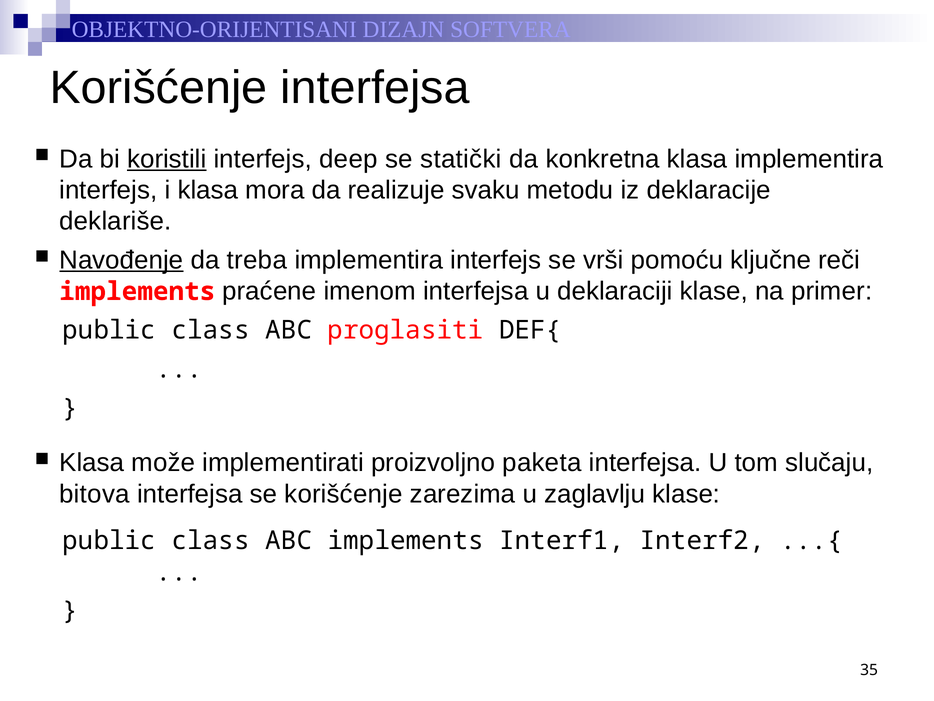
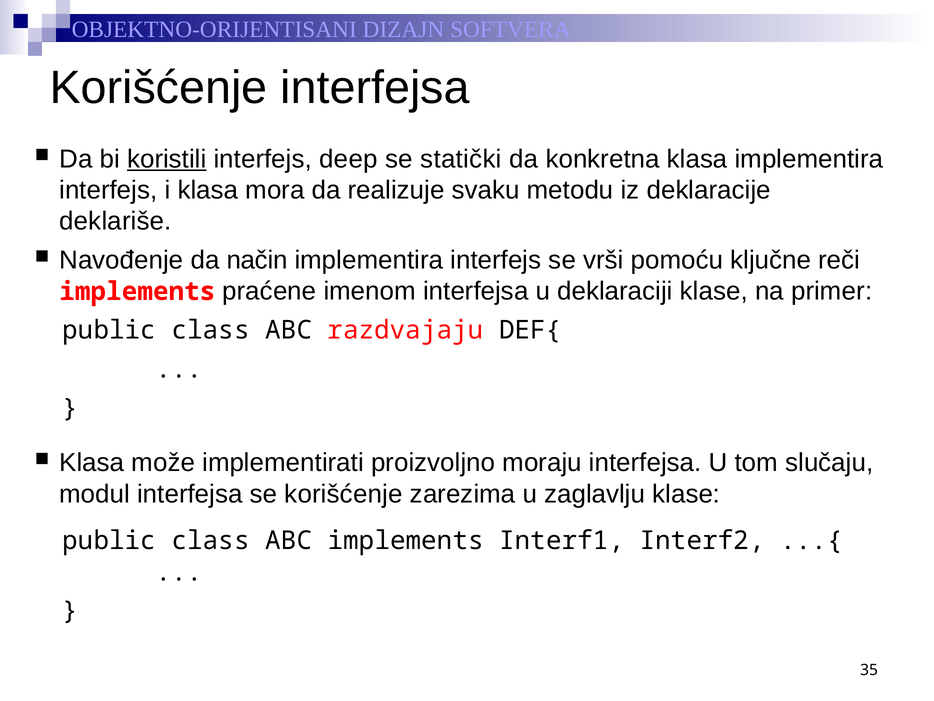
Navođenje underline: present -> none
treba: treba -> način
proglasiti: proglasiti -> razdvajaju
paketa: paketa -> moraju
bitova: bitova -> modul
